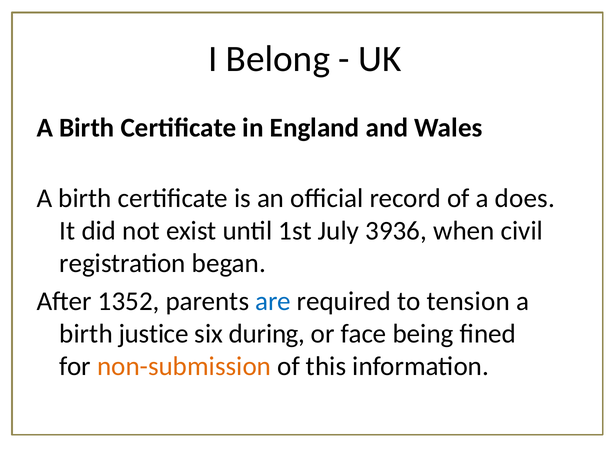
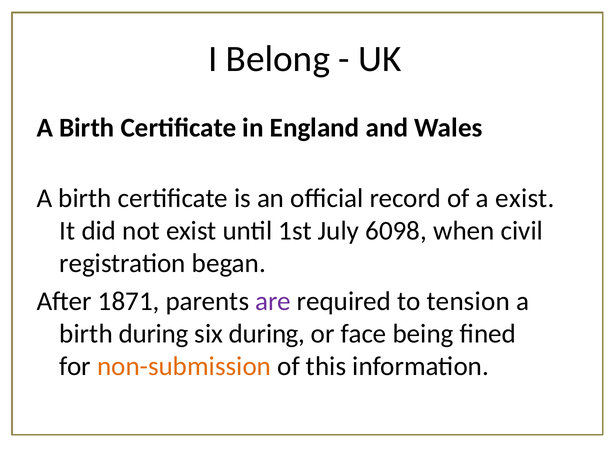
a does: does -> exist
3936: 3936 -> 6098
1352: 1352 -> 1871
are colour: blue -> purple
birth justice: justice -> during
